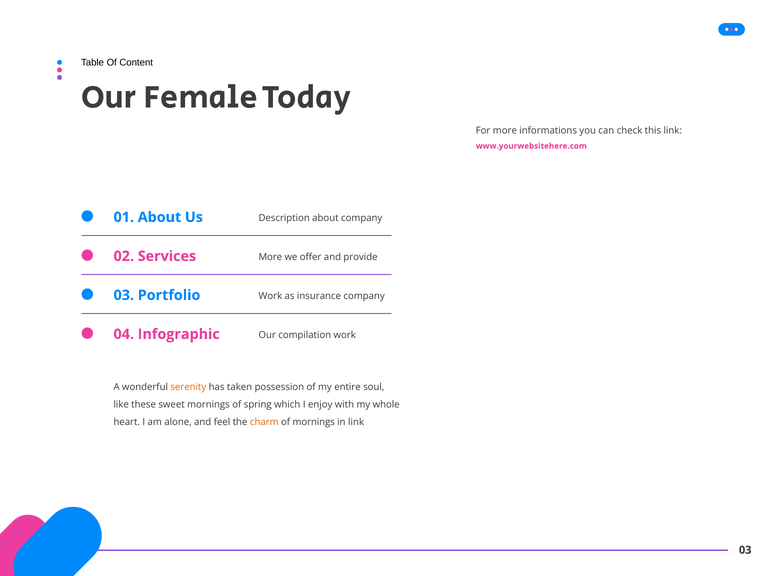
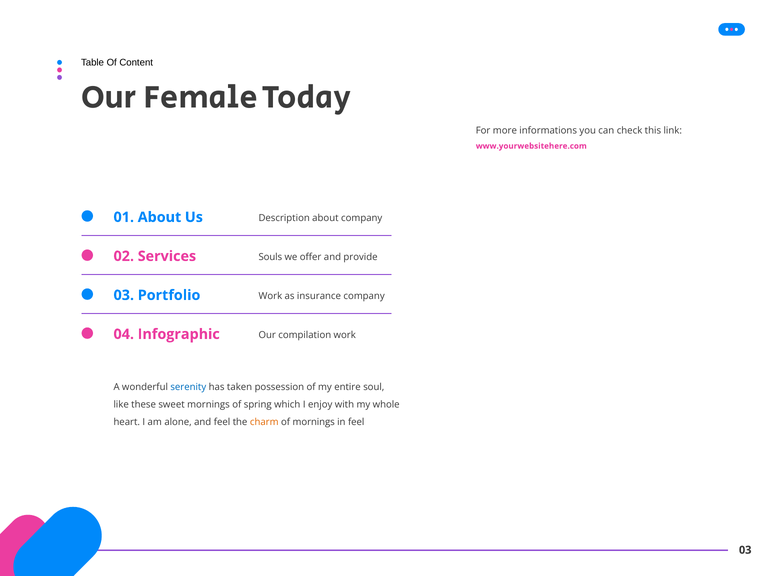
More at (270, 257): More -> Souls
serenity colour: orange -> blue
in link: link -> feel
